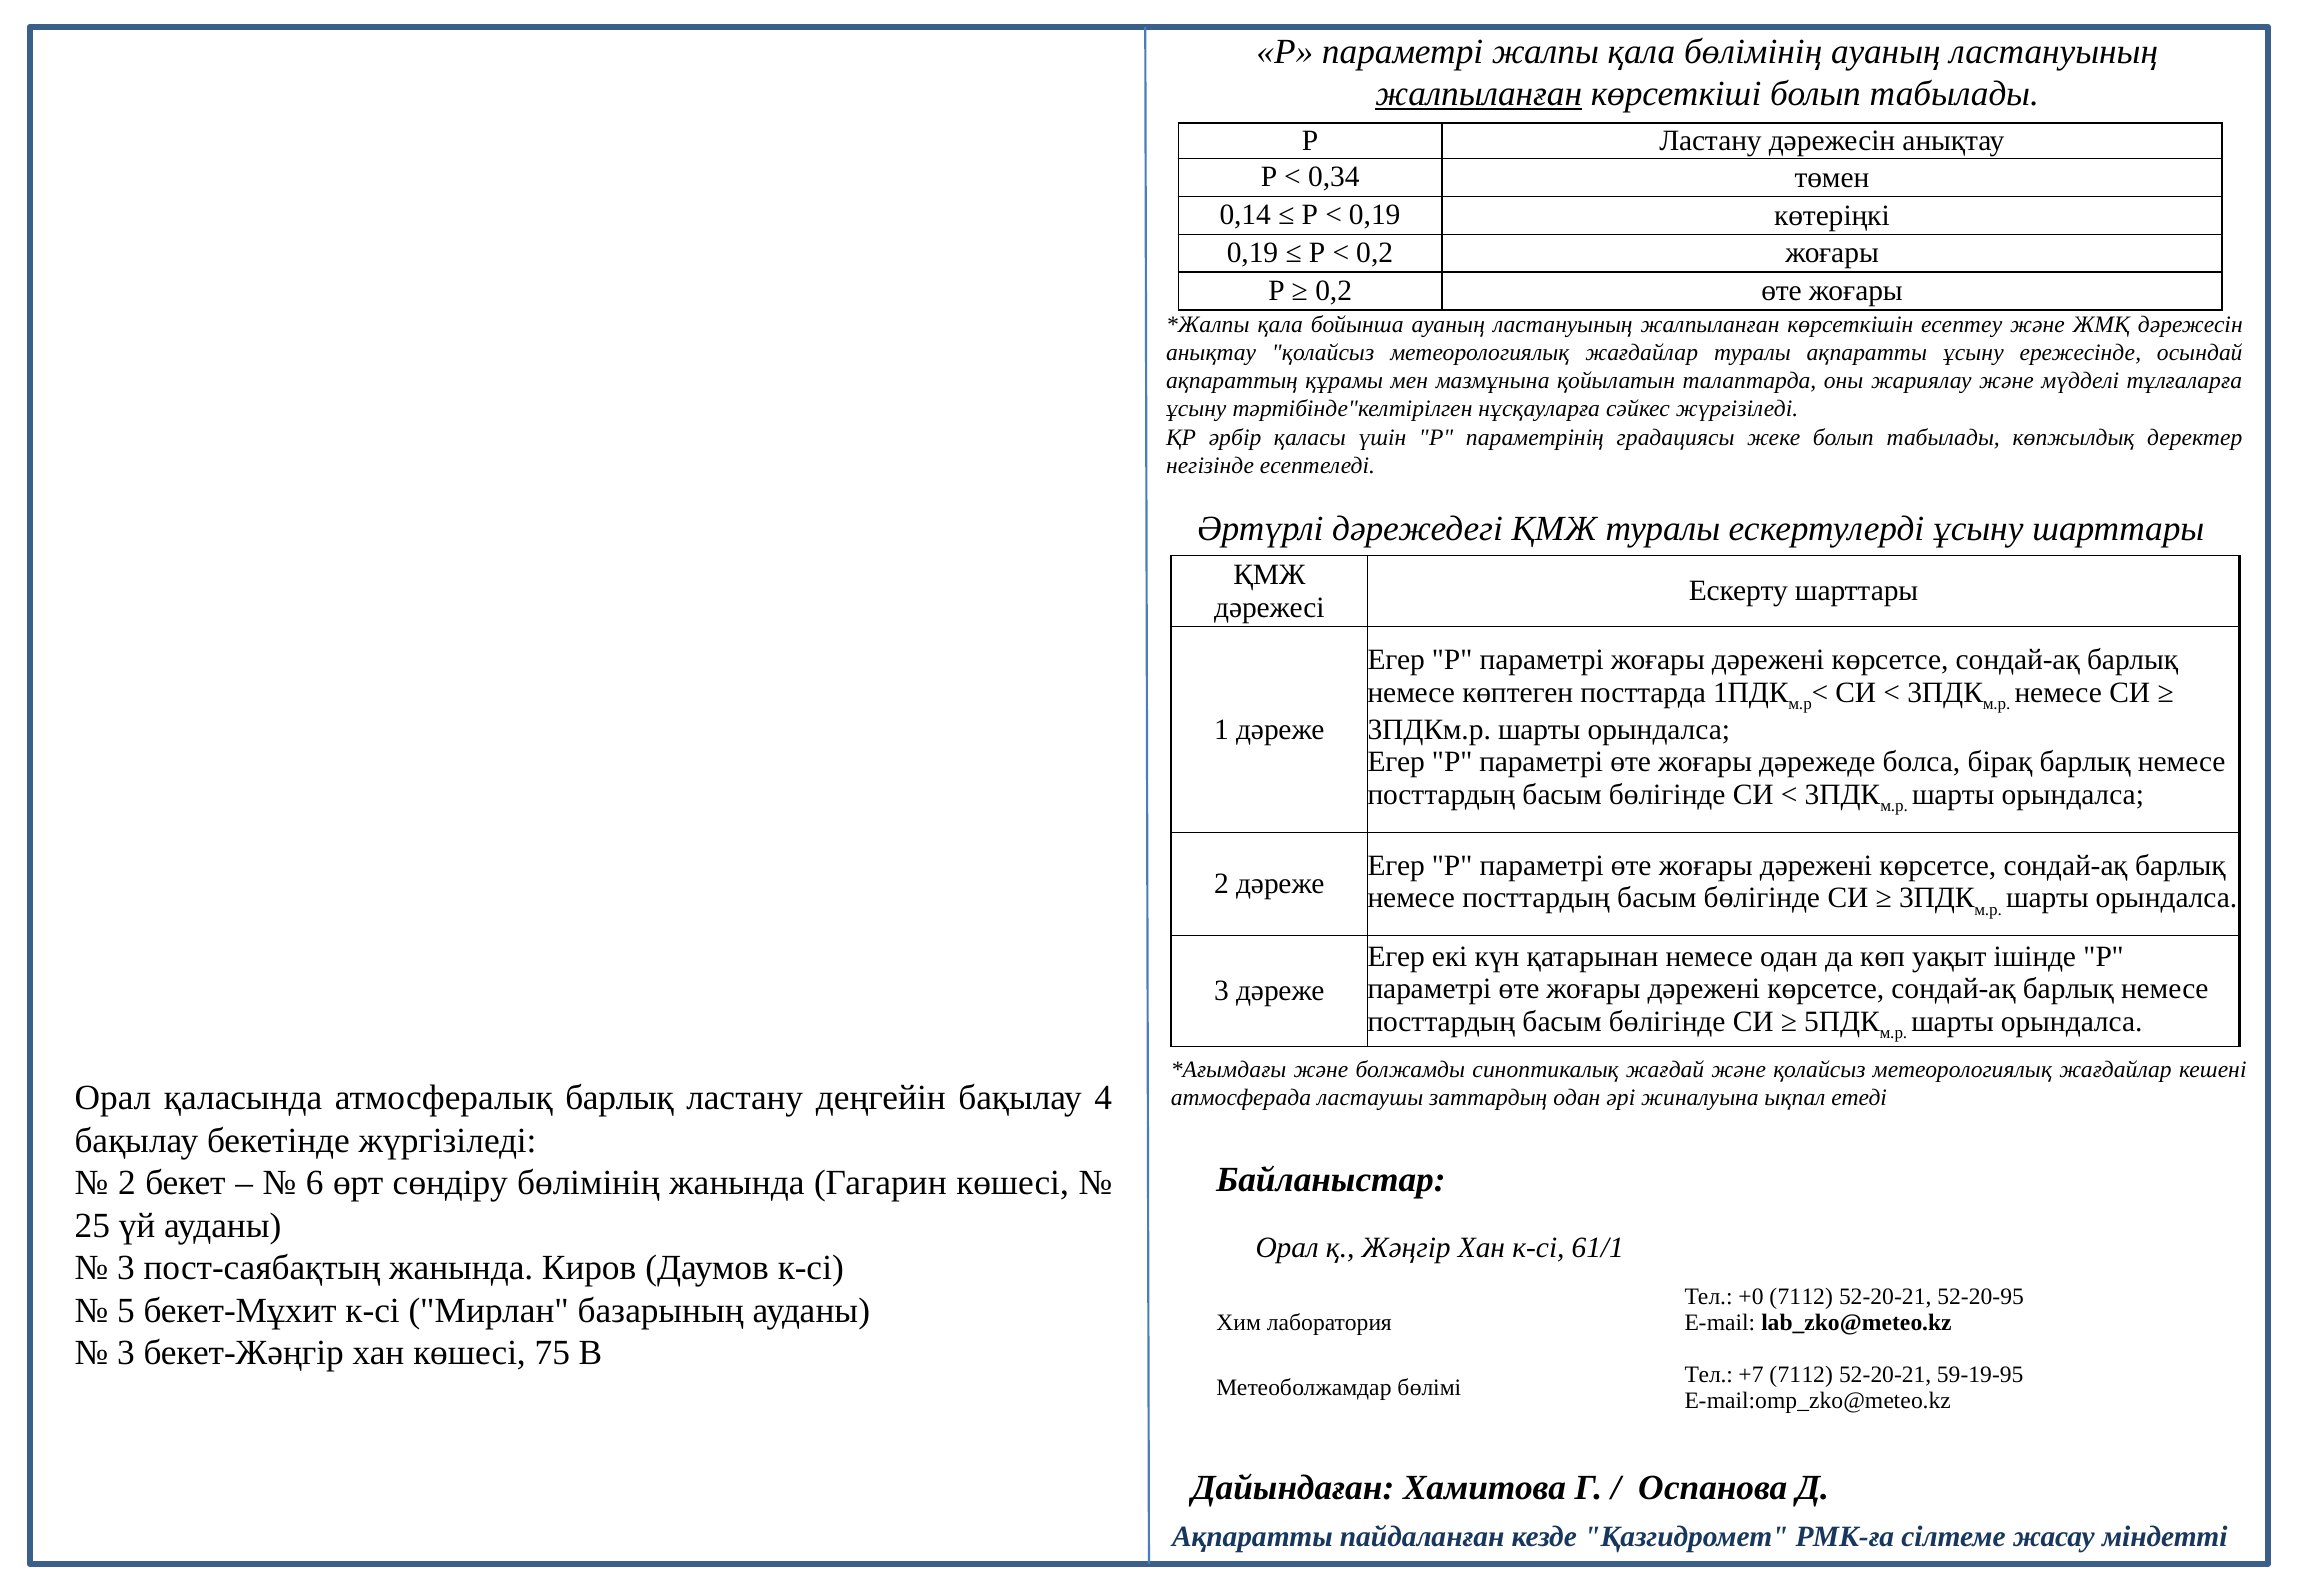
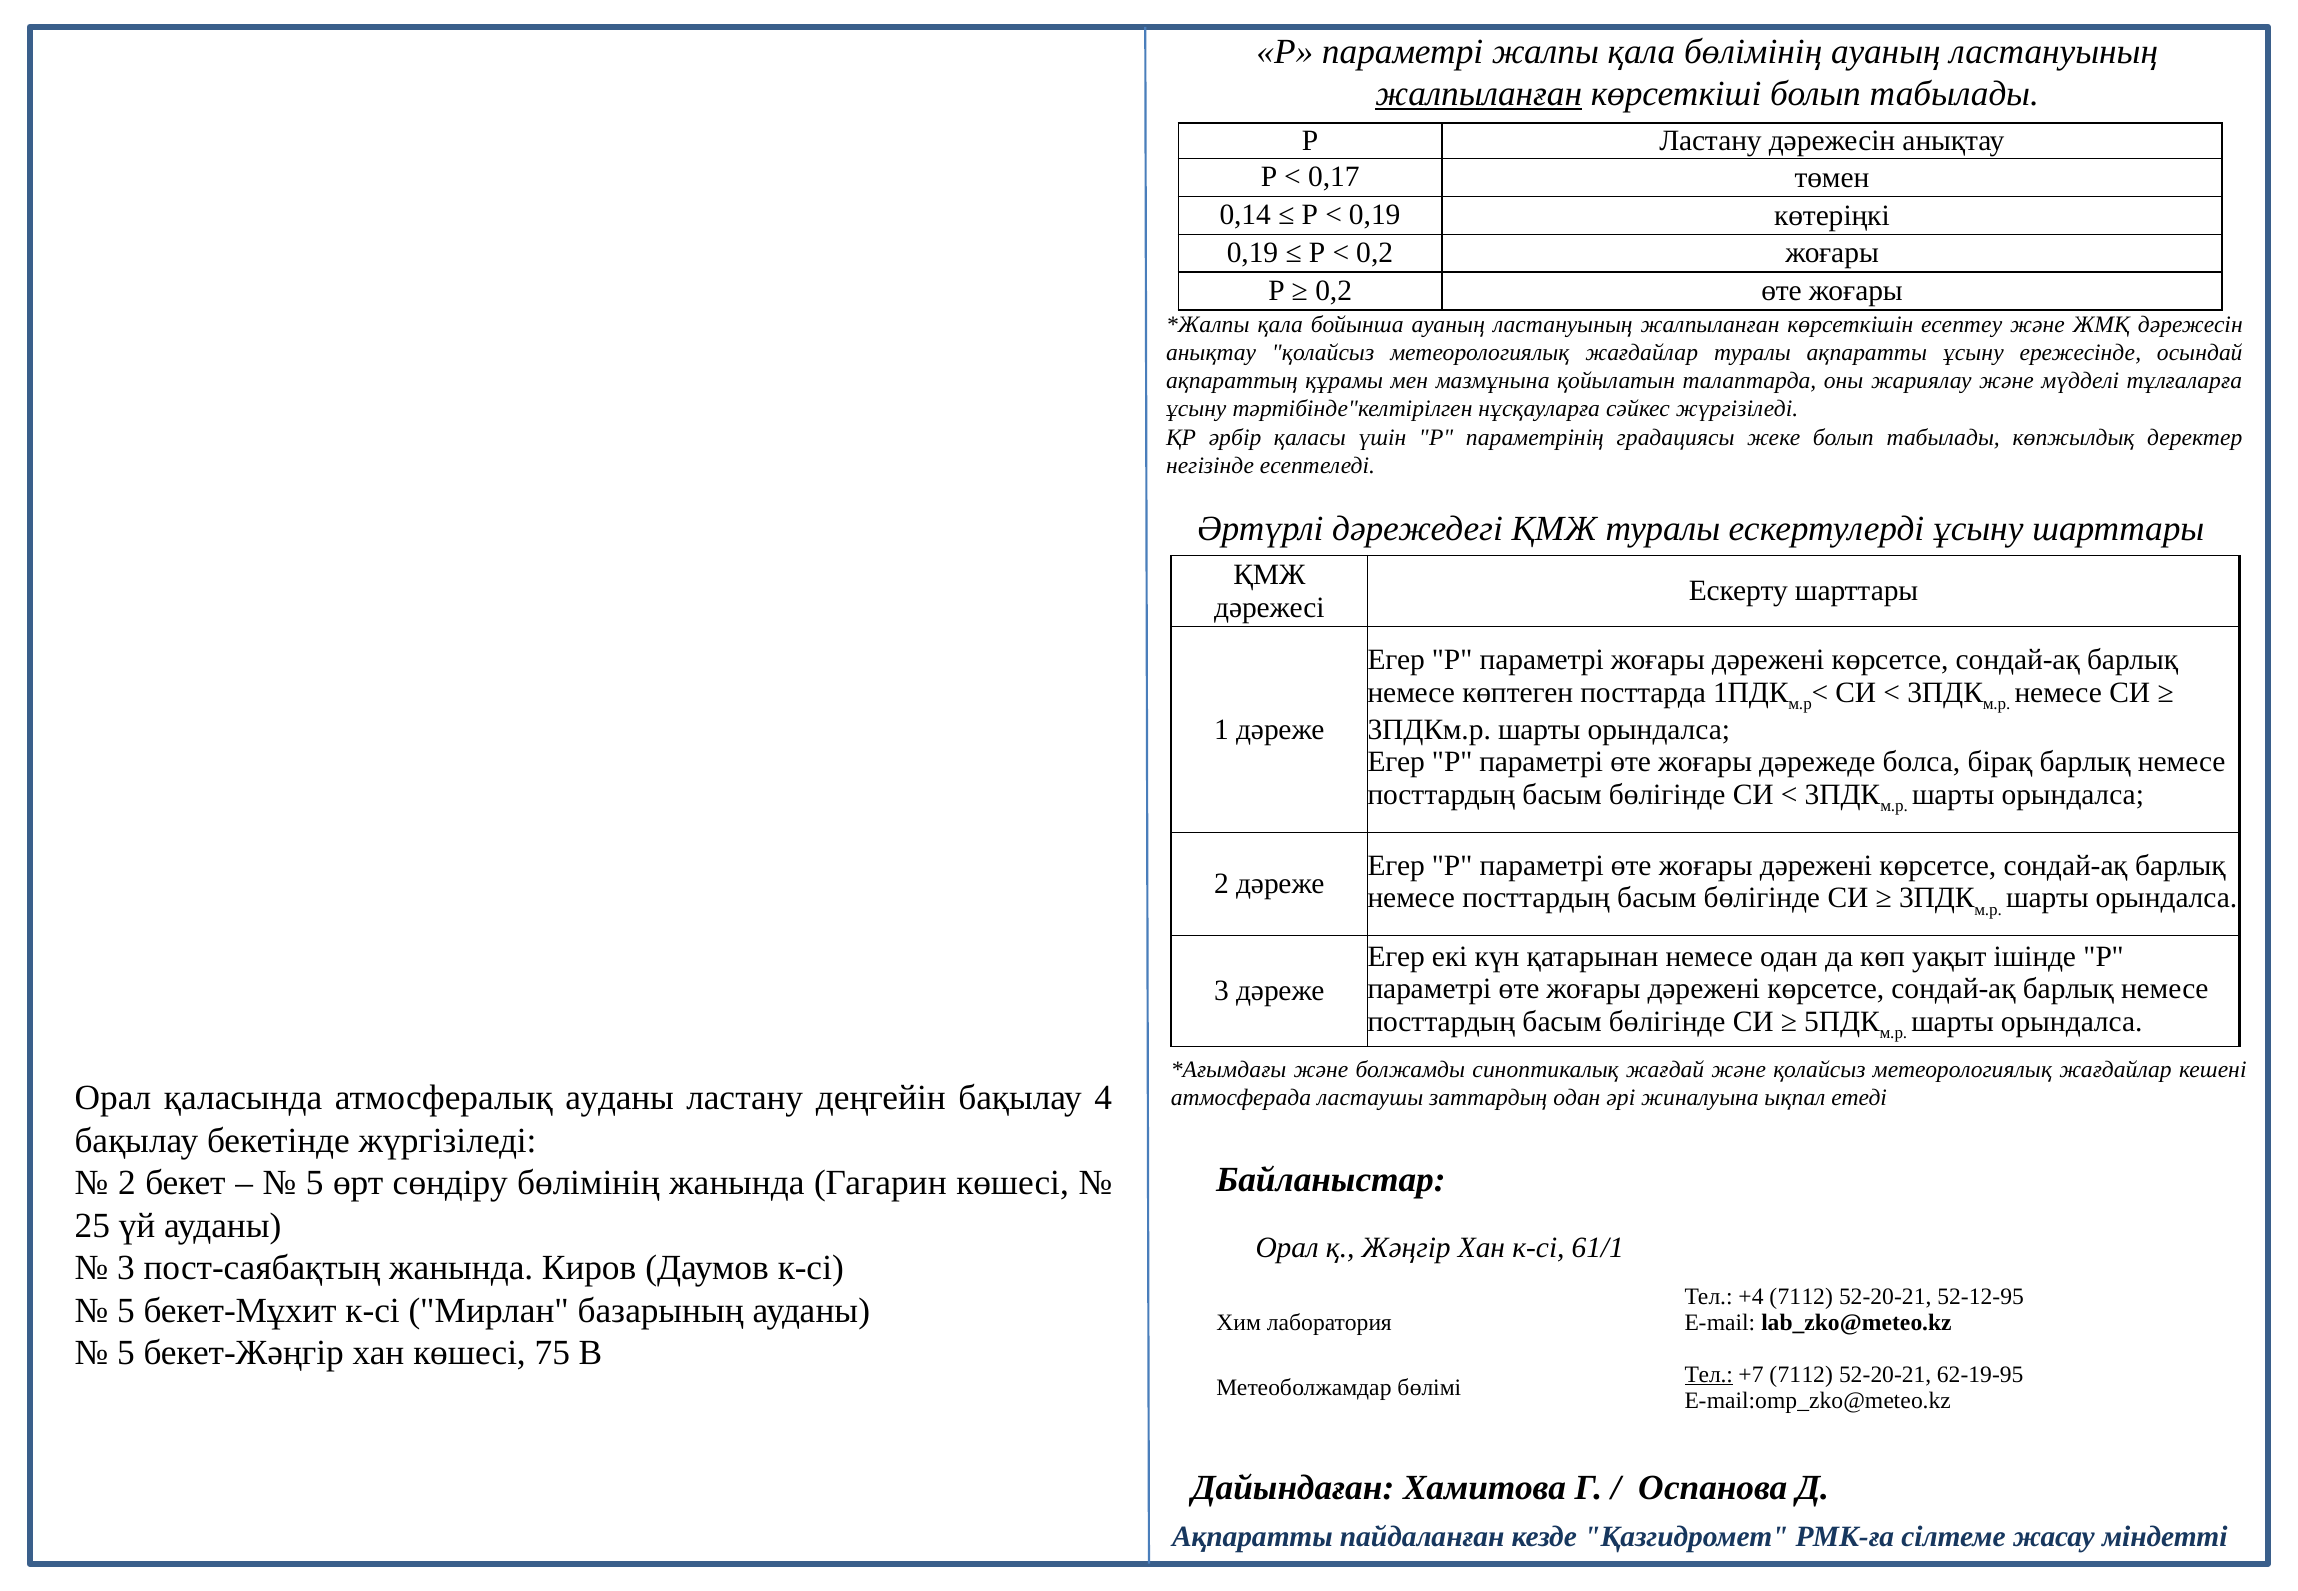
0,34: 0,34 -> 0,17
атмосфералық барлық: барлық -> ауданы
6 at (315, 1183): 6 -> 5
+0: +0 -> +4
52-20-95: 52-20-95 -> 52-12-95
3 at (126, 1353): 3 -> 5
Тел at (1709, 1374) underline: none -> present
59-19-95: 59-19-95 -> 62-19-95
